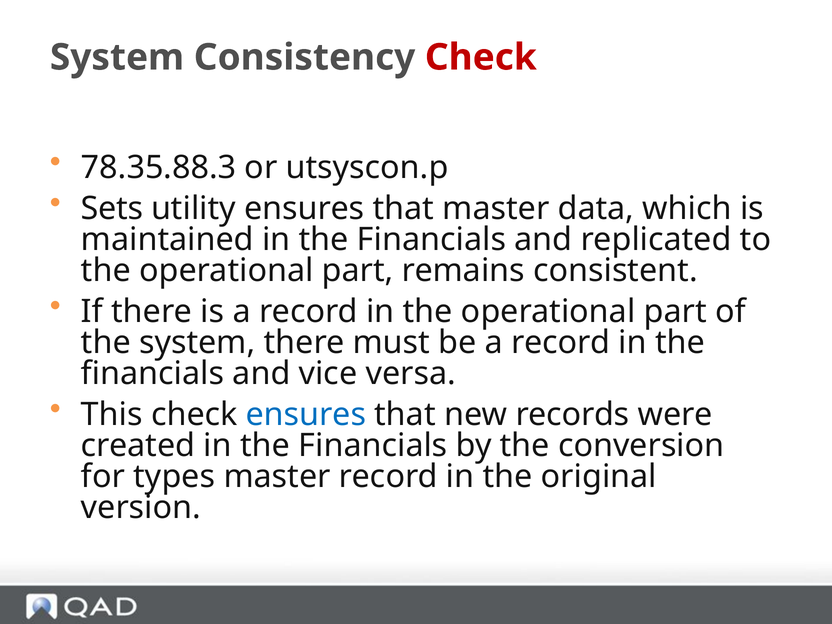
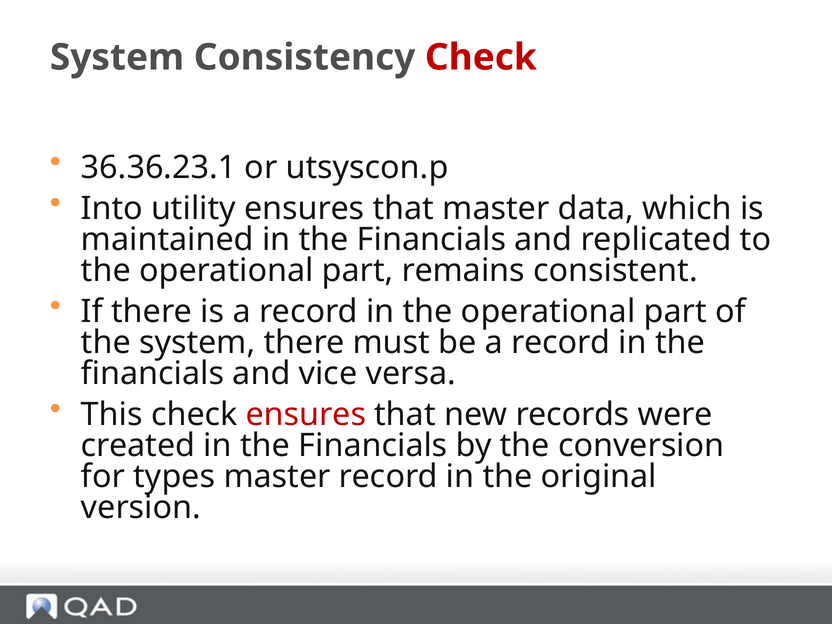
78.35.88.3: 78.35.88.3 -> 36.36.23.1
Sets: Sets -> Into
ensures at (306, 414) colour: blue -> red
